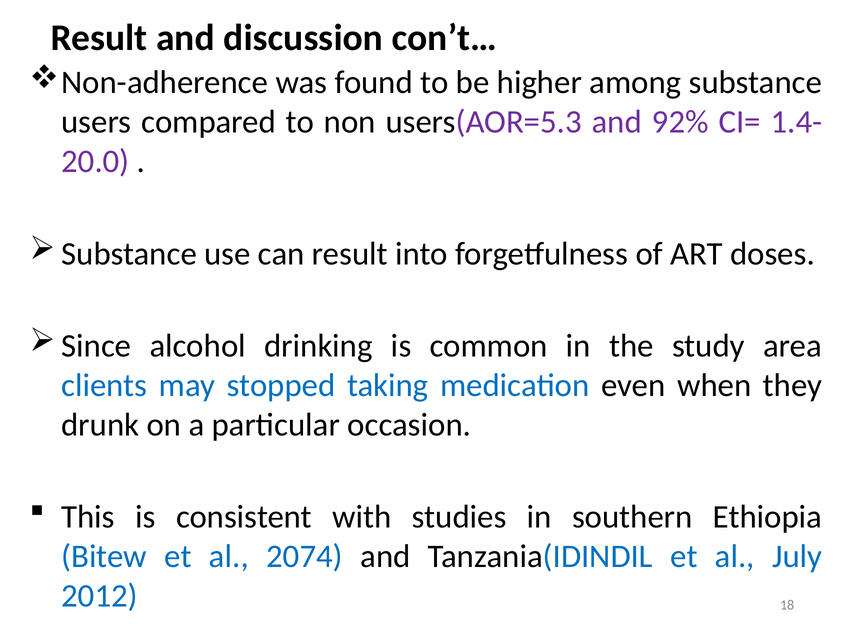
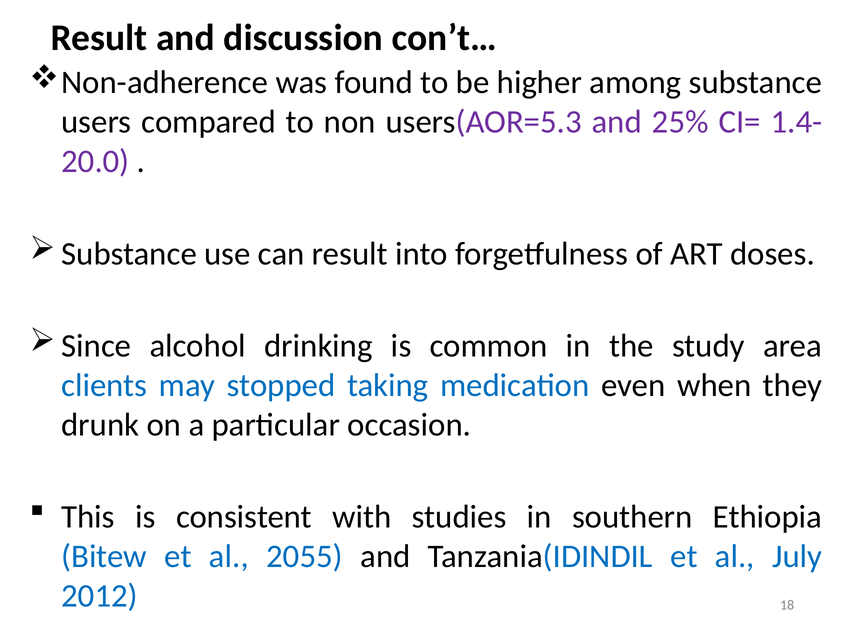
92%: 92% -> 25%
2074: 2074 -> 2055
